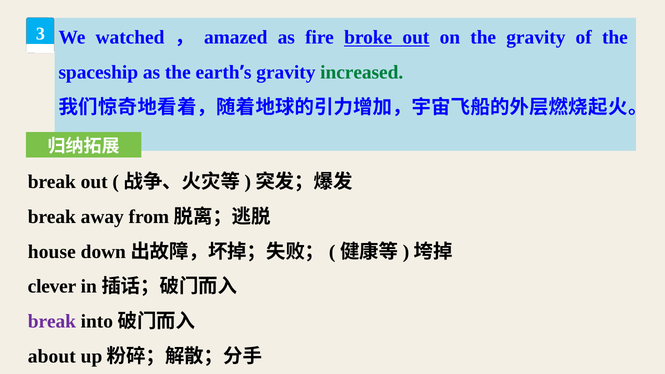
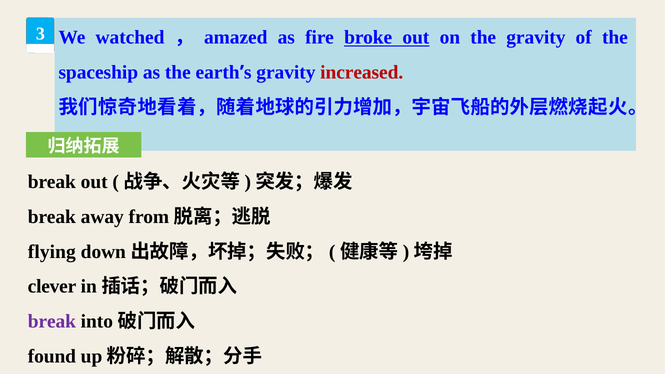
increased colour: green -> red
house: house -> flying
about: about -> found
